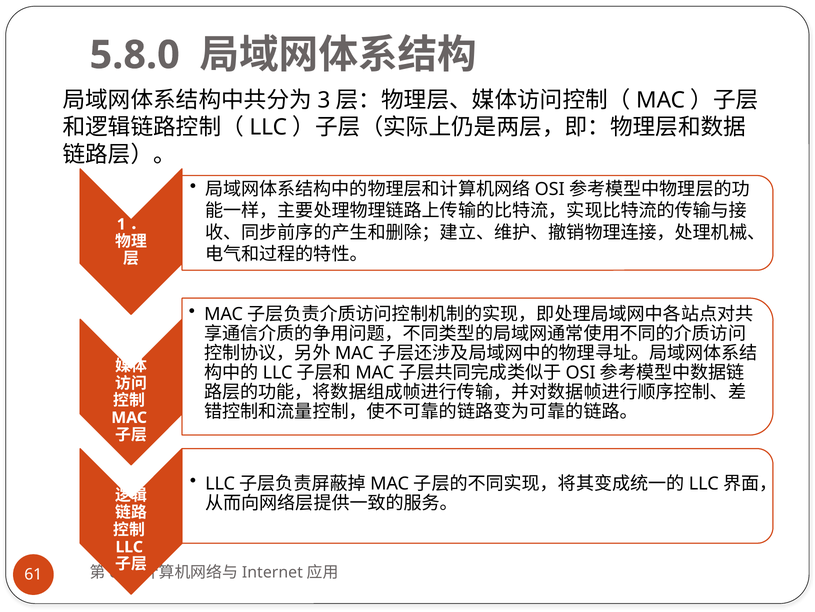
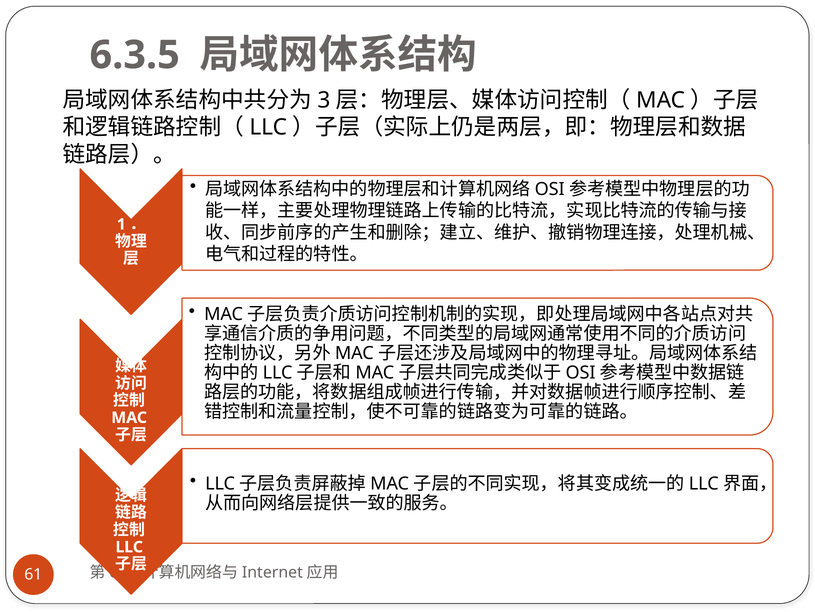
5.8.0: 5.8.0 -> 6.3.5
